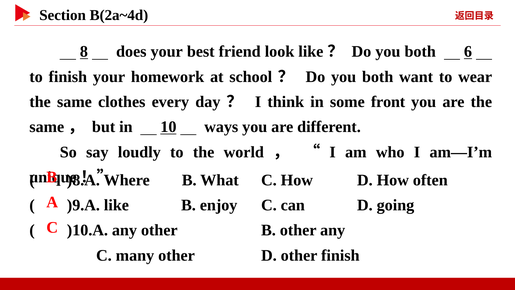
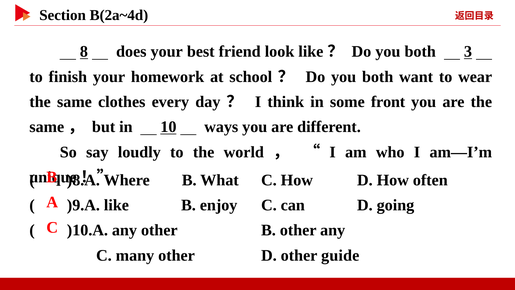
6: 6 -> 3
other finish: finish -> guide
